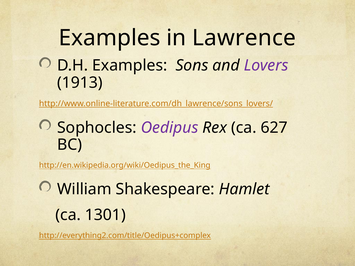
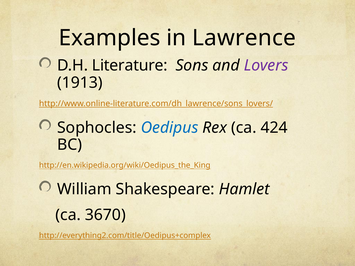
D.H Examples: Examples -> Literature
Oedipus colour: purple -> blue
627: 627 -> 424
1301: 1301 -> 3670
